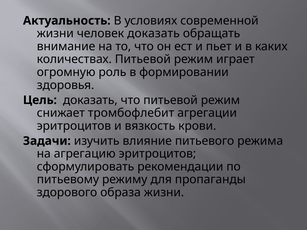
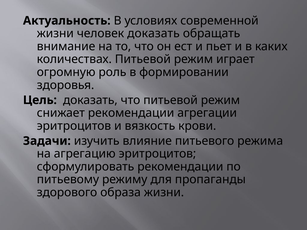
снижает тромбофлебит: тромбофлебит -> рекомендации
